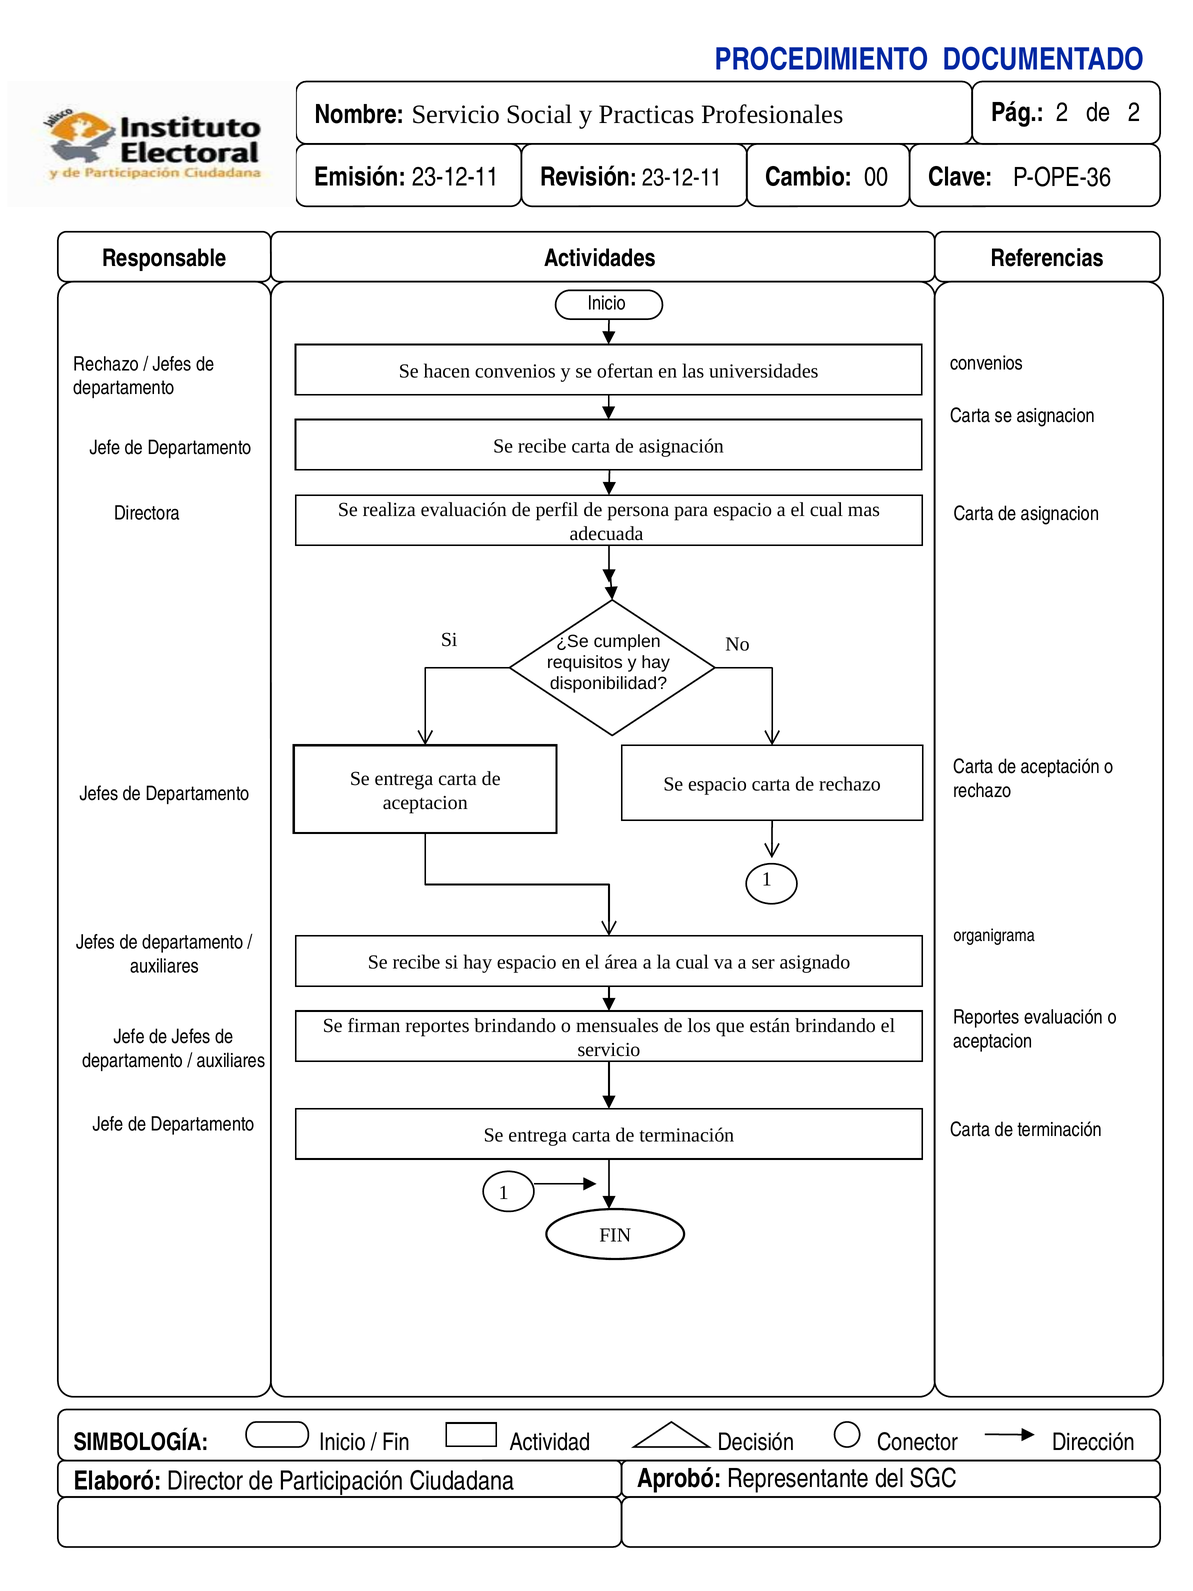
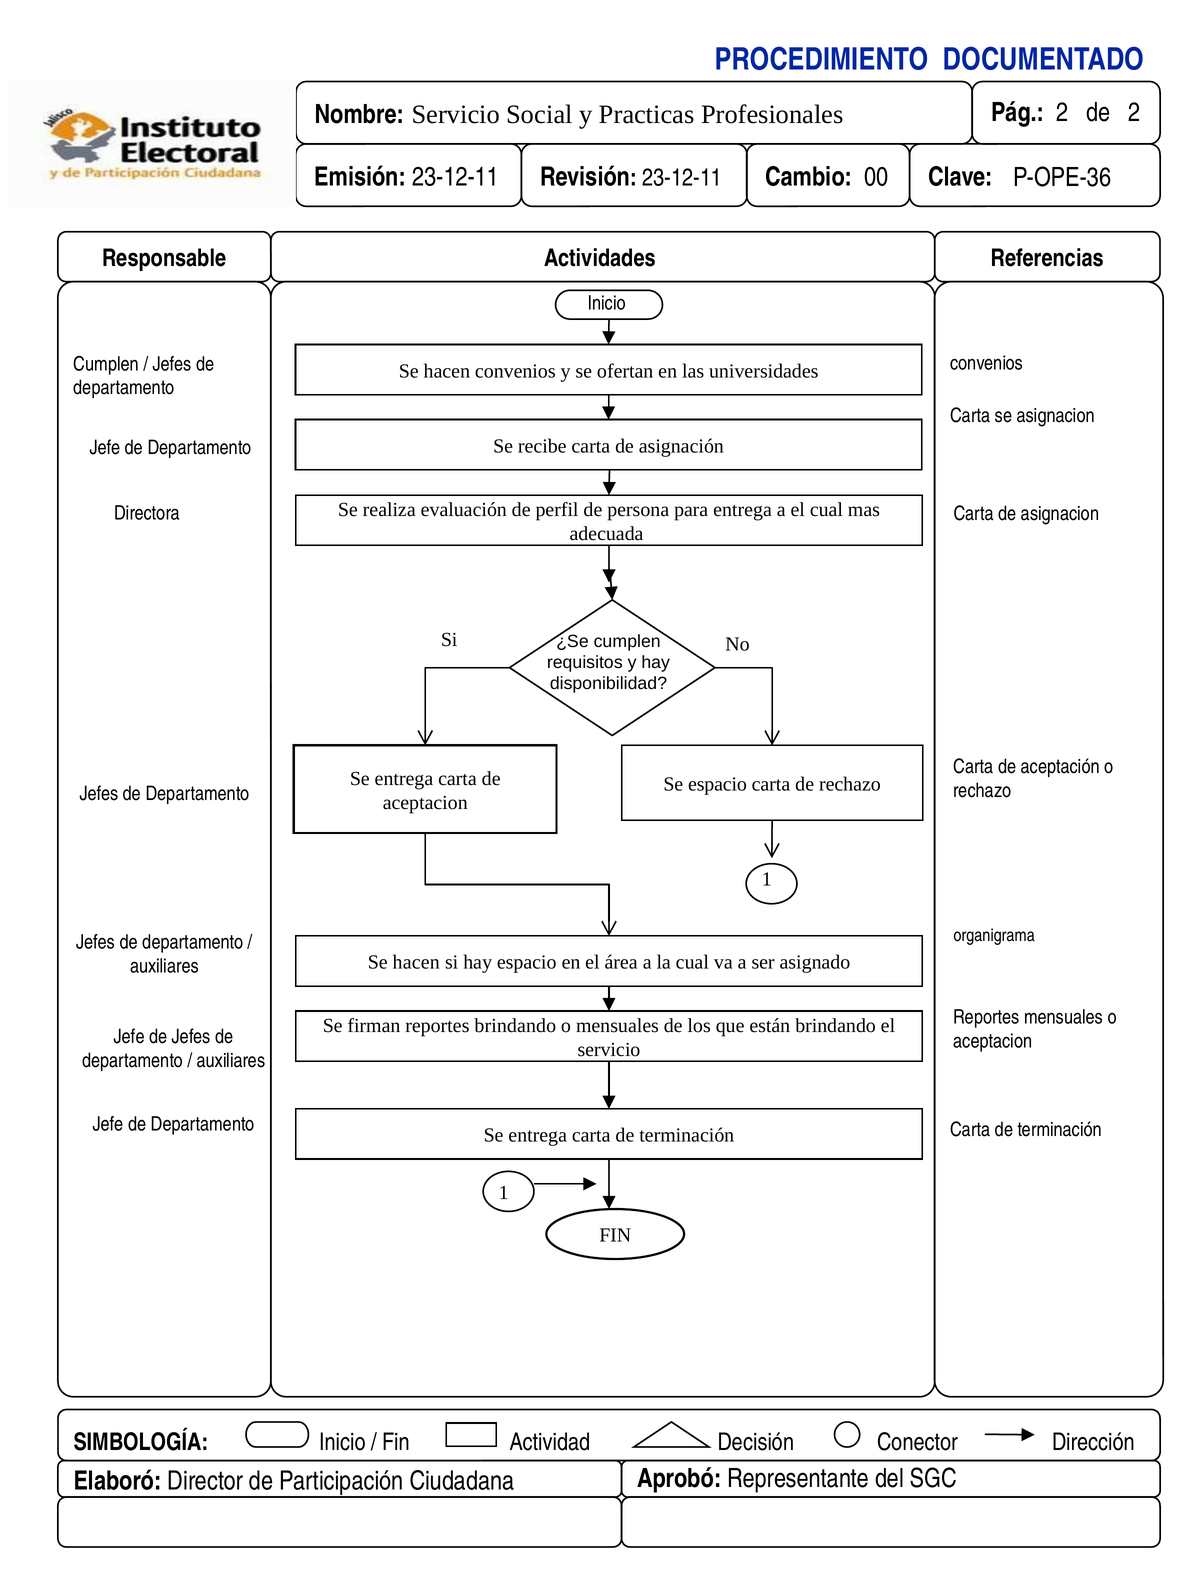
Rechazo at (106, 364): Rechazo -> Cumplen
para espacio: espacio -> entrega
recibe at (416, 962): recibe -> hacen
Reportes evaluación: evaluación -> mensuales
